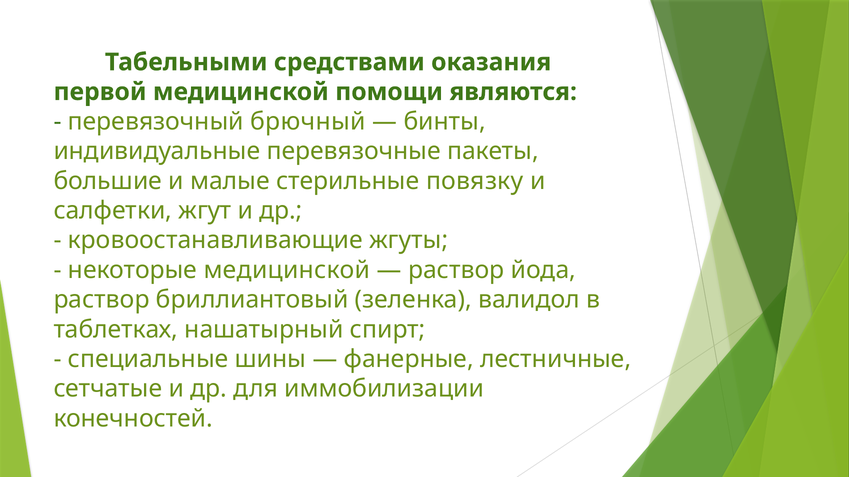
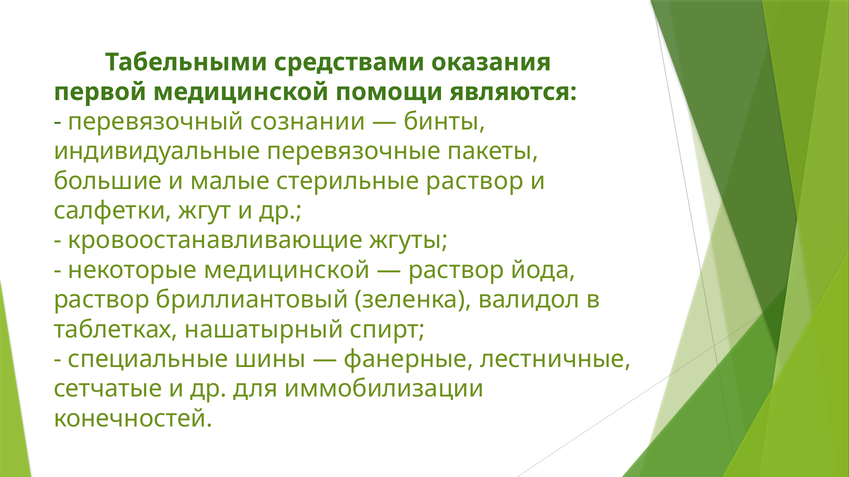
брючный: брючный -> сознании
стерильные повязку: повязку -> раствор
